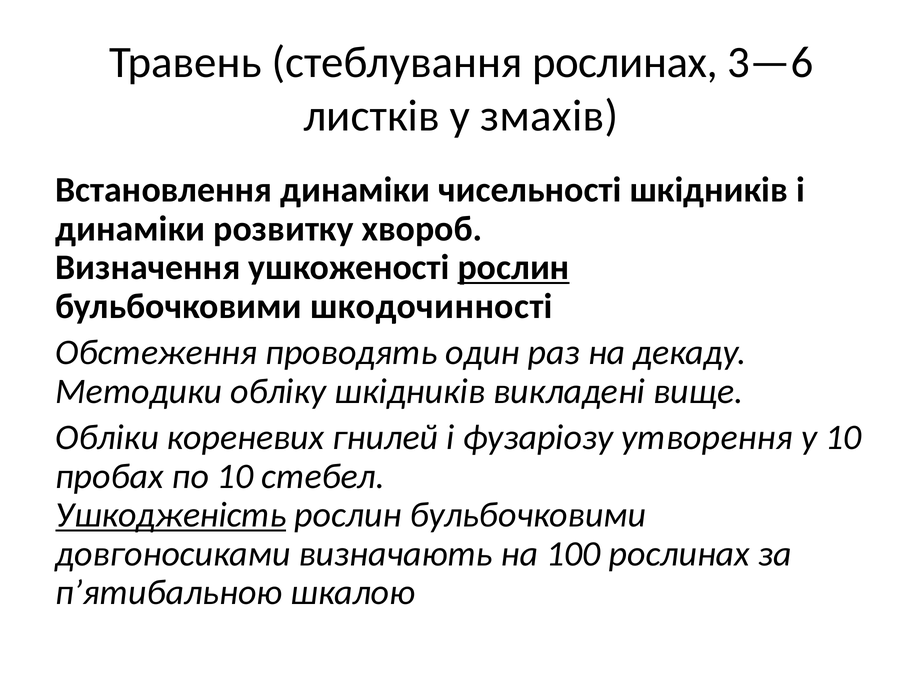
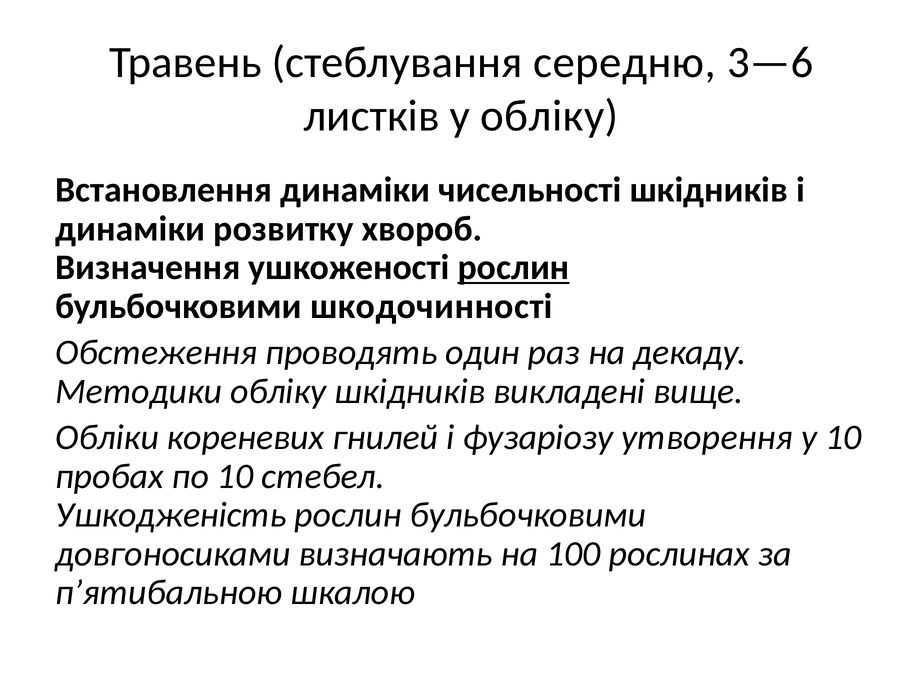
стеблування рослинах: рослинах -> середню
у змахів: змахів -> обліку
Ушкодженість underline: present -> none
